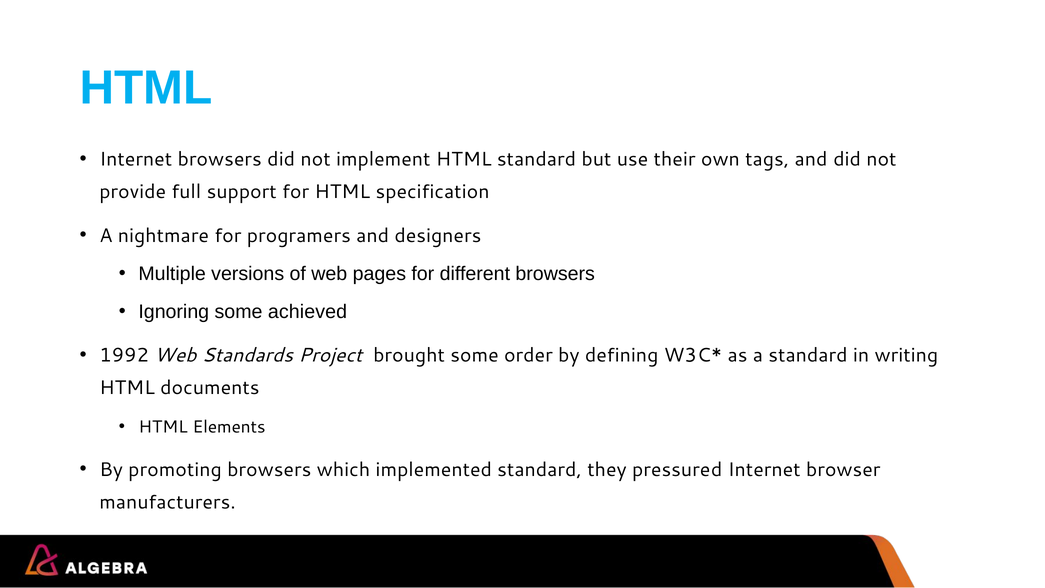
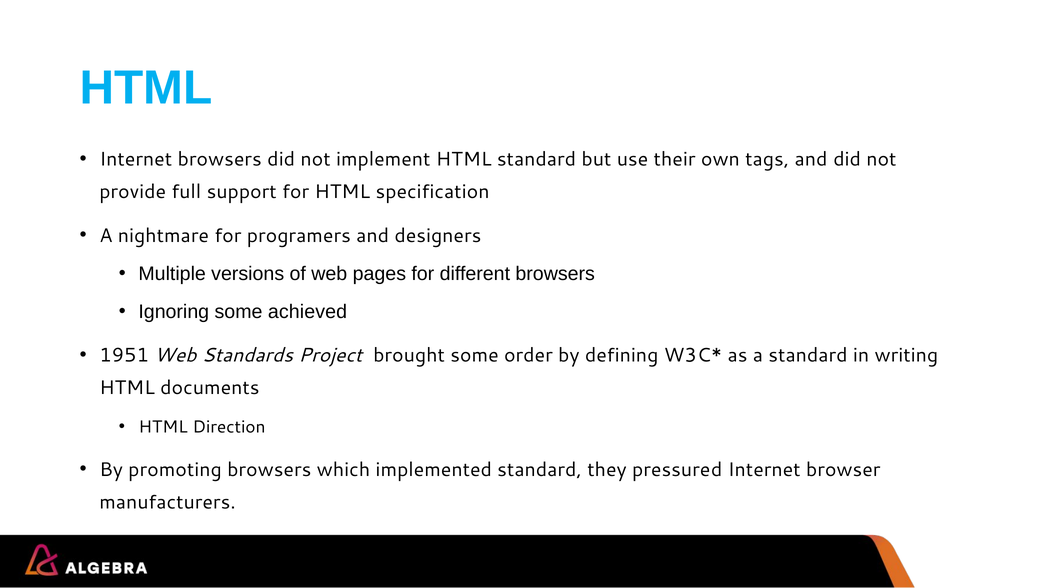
1992: 1992 -> 1951
Elements: Elements -> Direction
